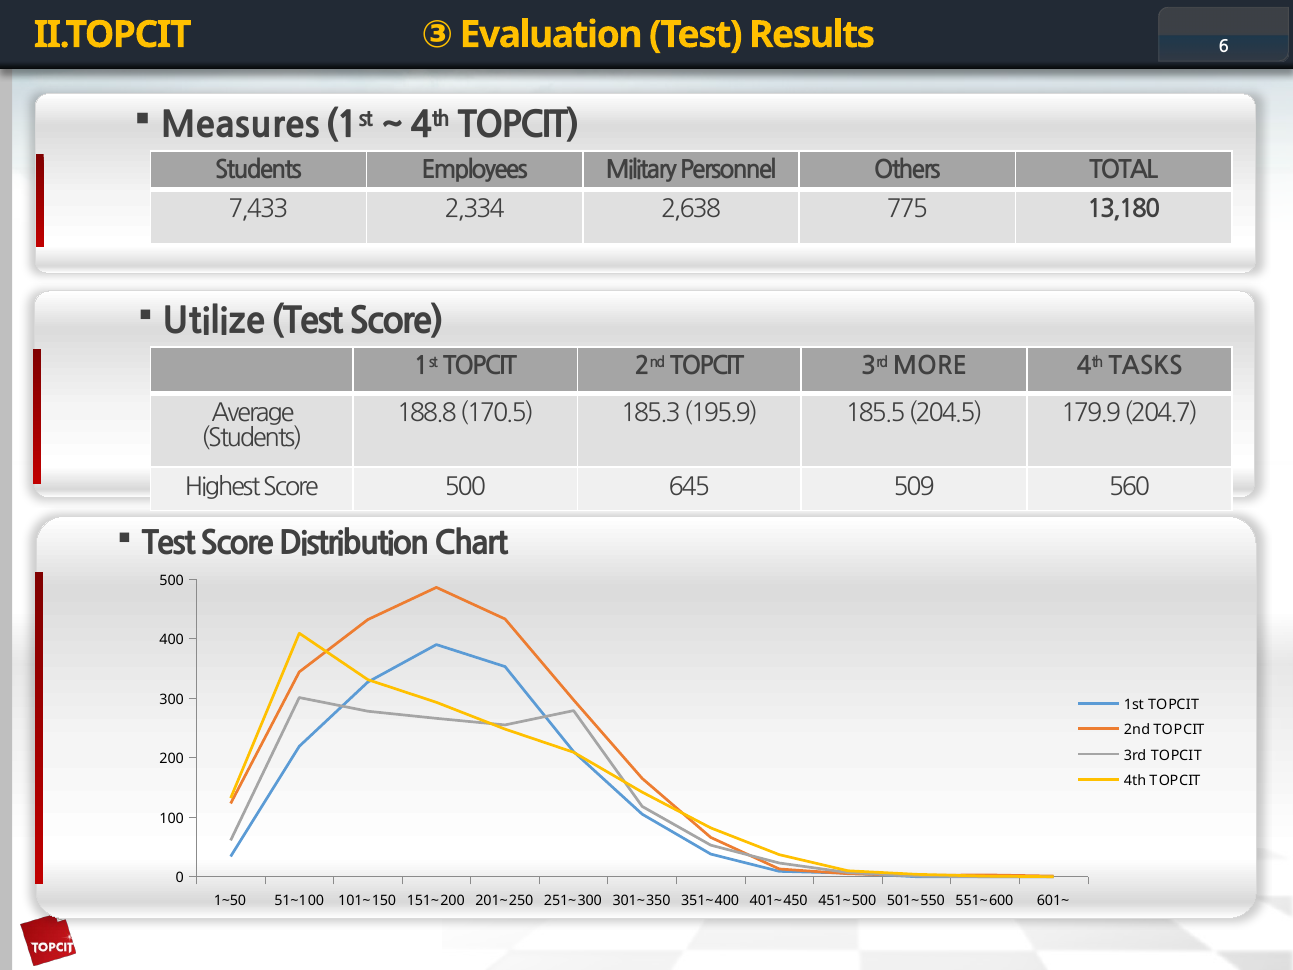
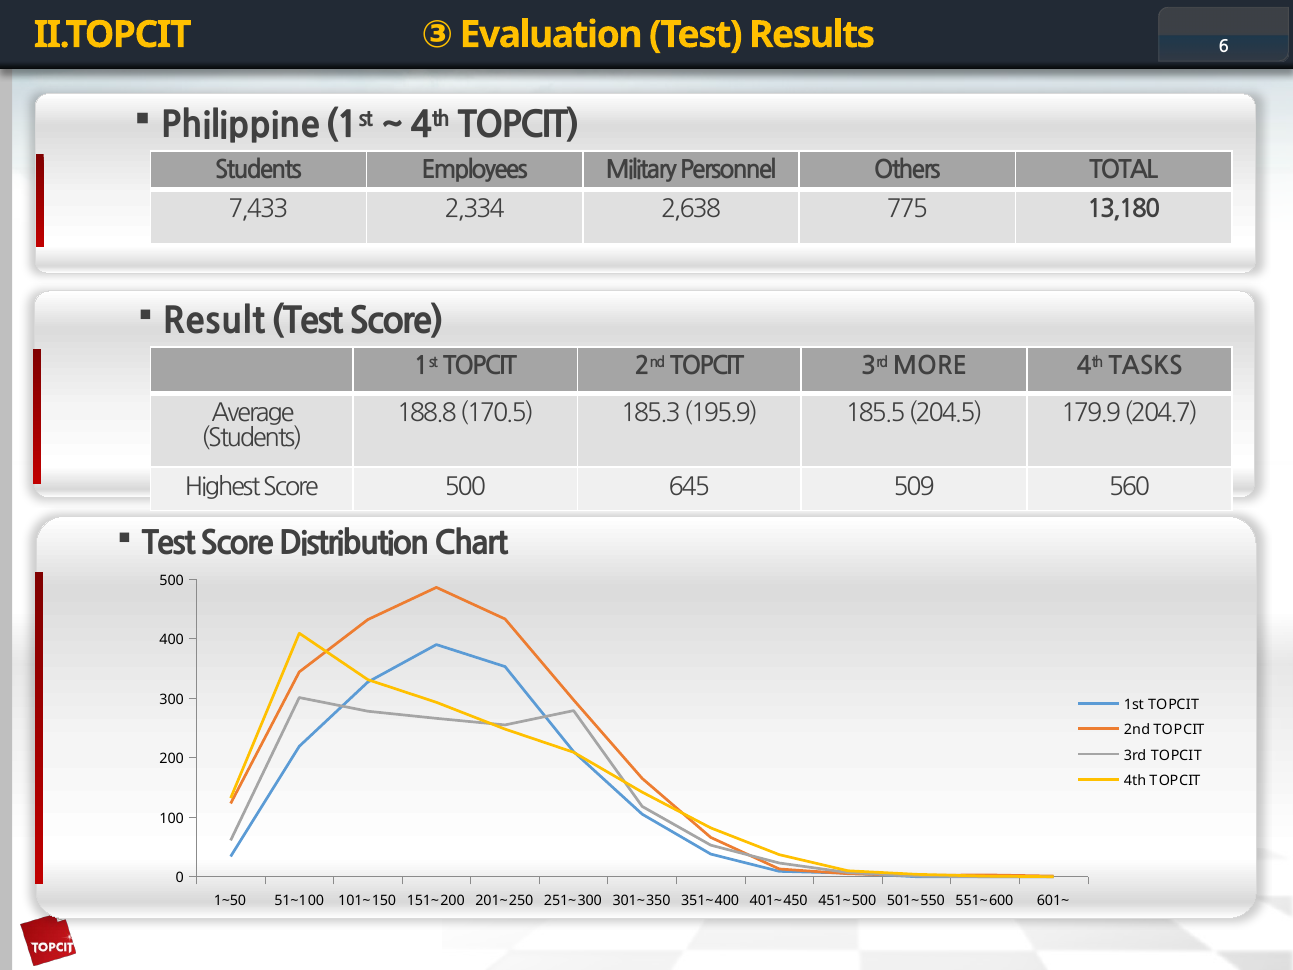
Measures: Measures -> Philippine
Utilize: Utilize -> Result
